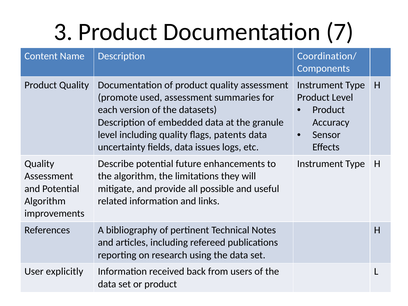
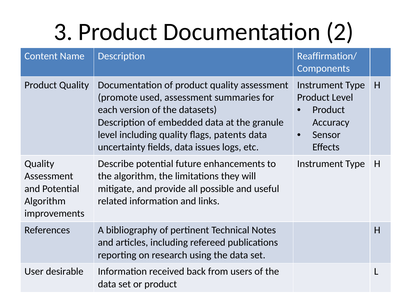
7: 7 -> 2
Coordination/: Coordination/ -> Reaffirmation/
explicitly: explicitly -> desirable
